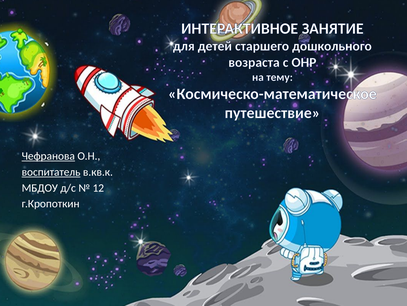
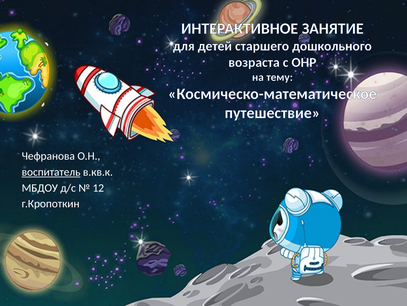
Чефранова underline: present -> none
